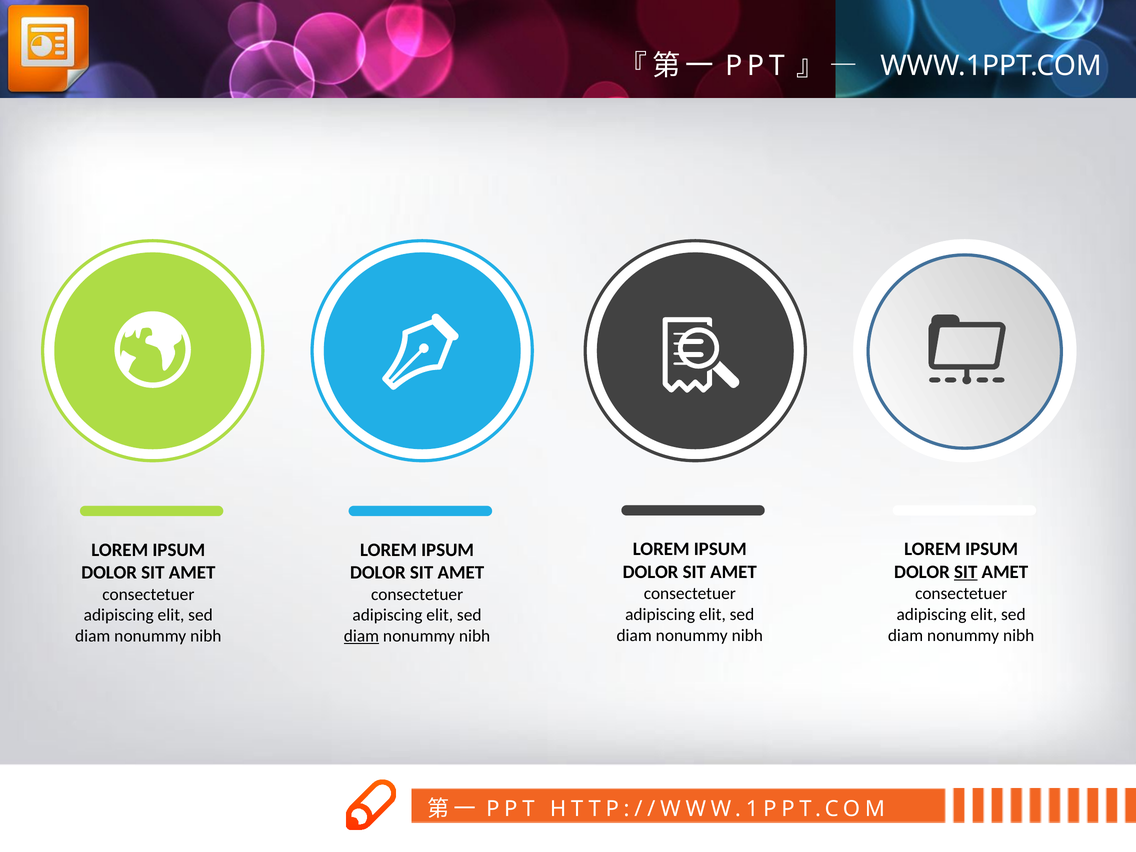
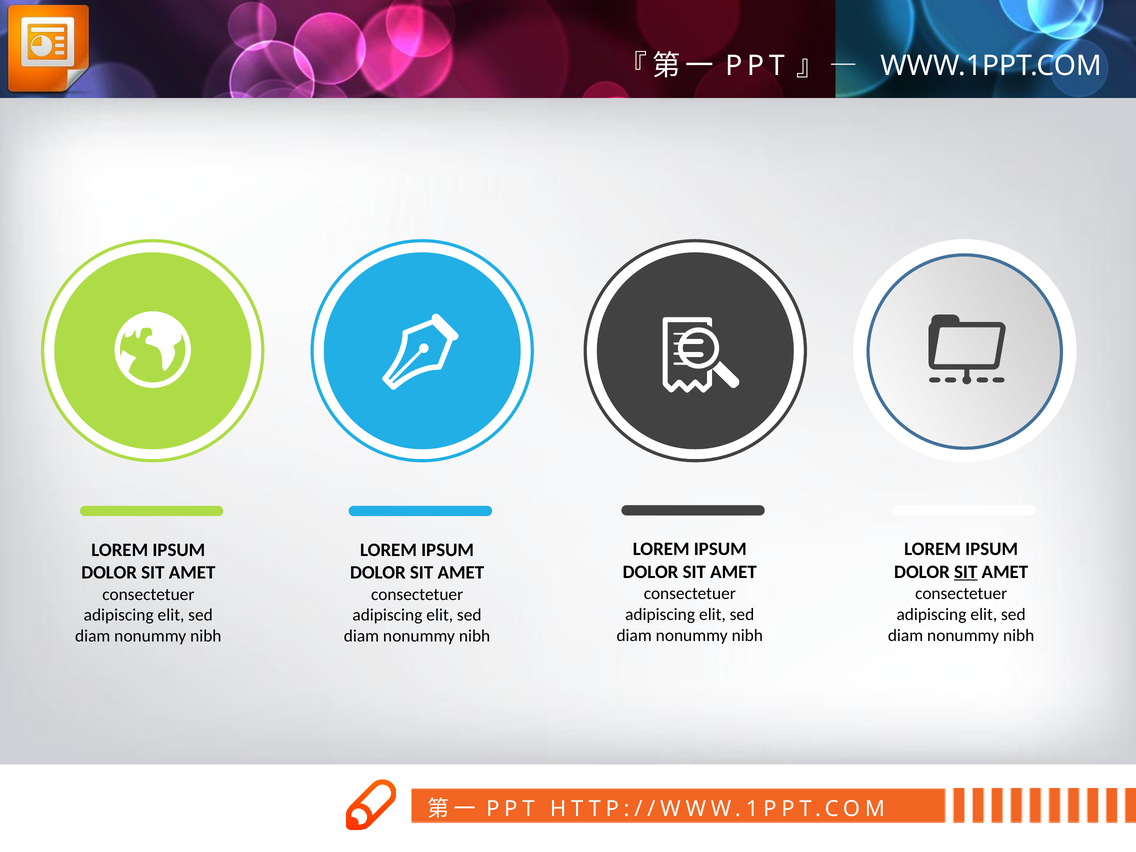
diam at (361, 636) underline: present -> none
